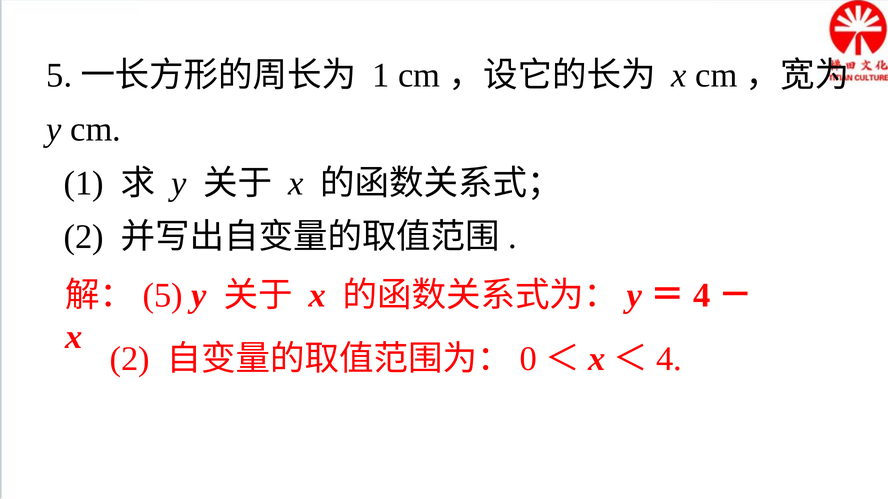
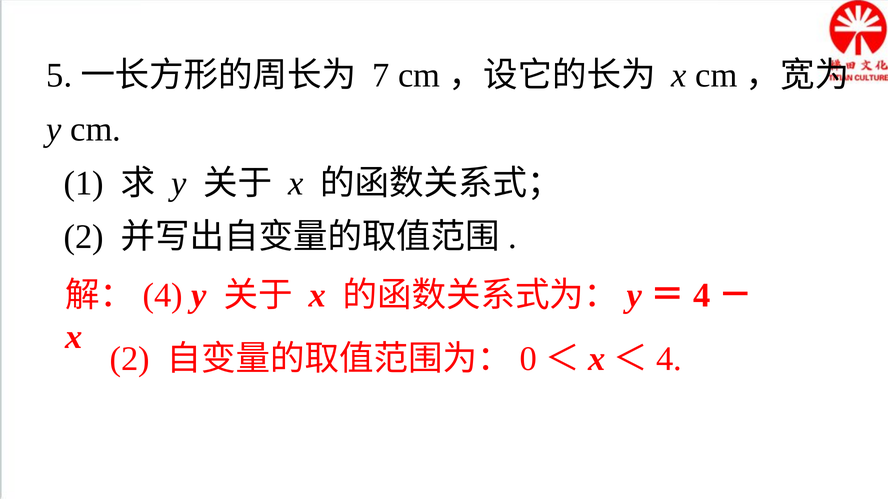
1 at (381, 76): 1 -> 7
5 at (163, 296): 5 -> 4
